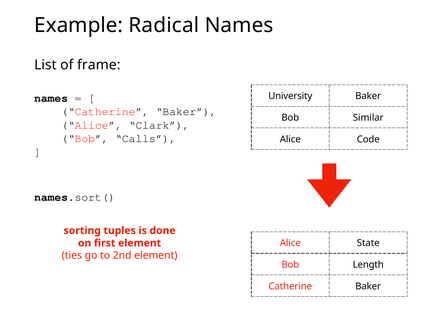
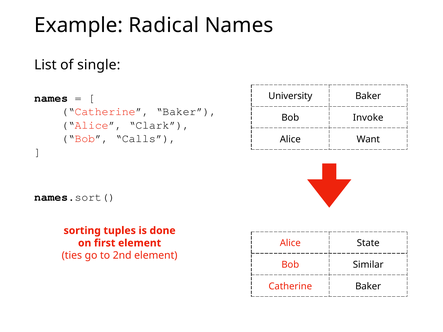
frame: frame -> single
Similar: Similar -> Invoke
Code: Code -> Want
Length: Length -> Similar
